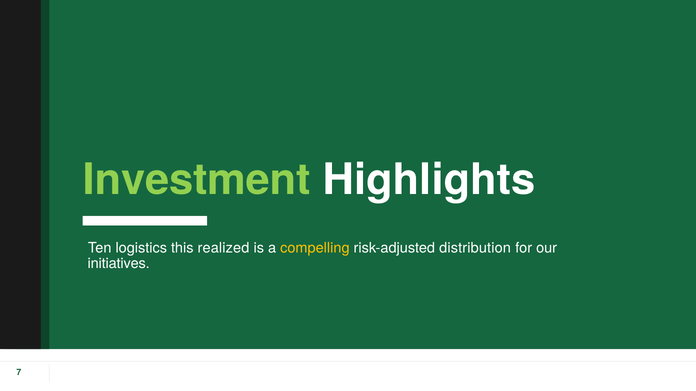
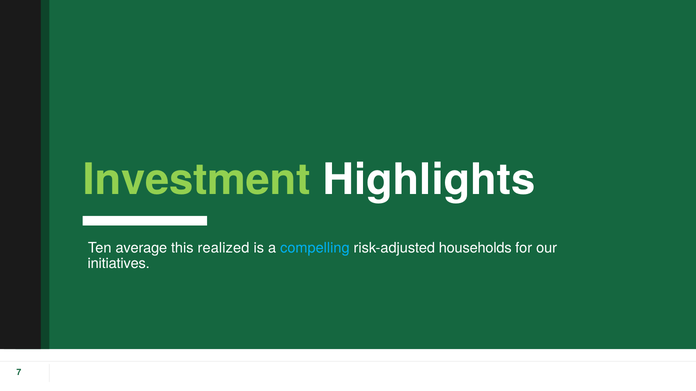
logistics: logistics -> average
compelling colour: yellow -> light blue
distribution: distribution -> households
